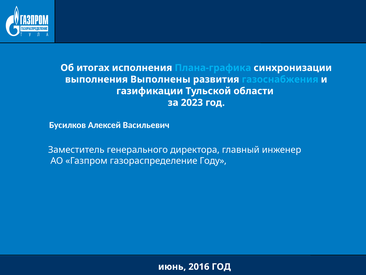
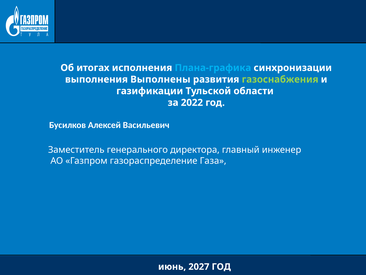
газоснабжения colour: light blue -> light green
2023: 2023 -> 2022
Году: Году -> Газа
2016: 2016 -> 2027
